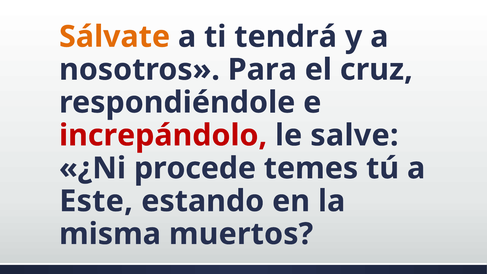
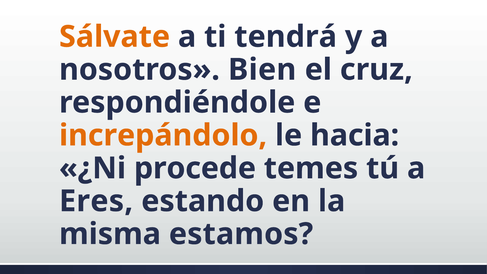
Para: Para -> Bien
increpándolo colour: red -> orange
salve: salve -> hacia
Este: Este -> Eres
muertos: muertos -> estamos
